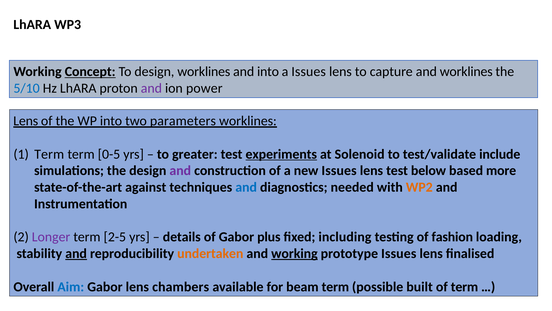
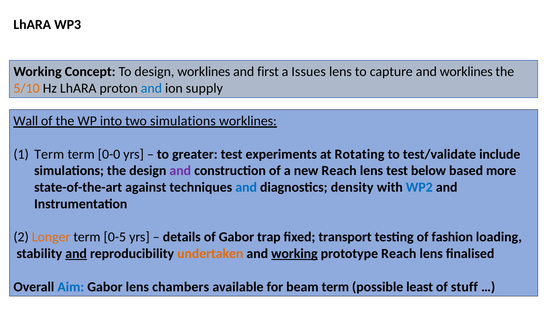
Concept underline: present -> none
and into: into -> first
5/10 colour: blue -> orange
and at (151, 88) colour: purple -> blue
power: power -> supply
Lens at (26, 121): Lens -> Wall
two parameters: parameters -> simulations
0-5: 0-5 -> 0-0
experiments underline: present -> none
Solenoid: Solenoid -> Rotating
new Issues: Issues -> Reach
needed: needed -> density
WP2 colour: orange -> blue
Longer colour: purple -> orange
2-5: 2-5 -> 0-5
plus: plus -> trap
including: including -> transport
prototype Issues: Issues -> Reach
built: built -> least
of term: term -> stuff
